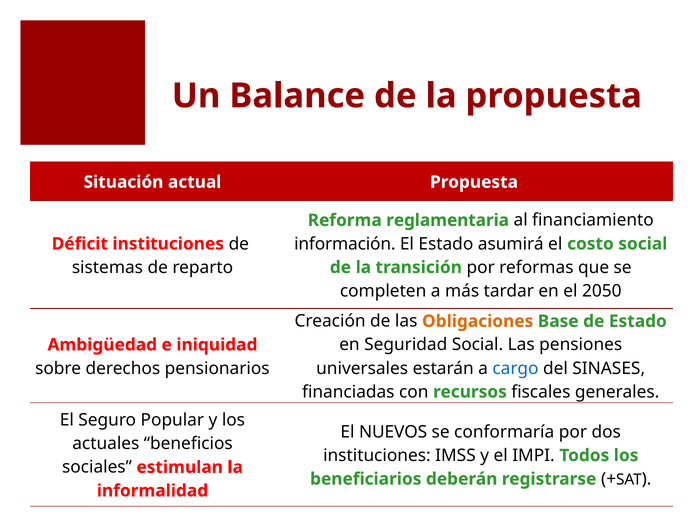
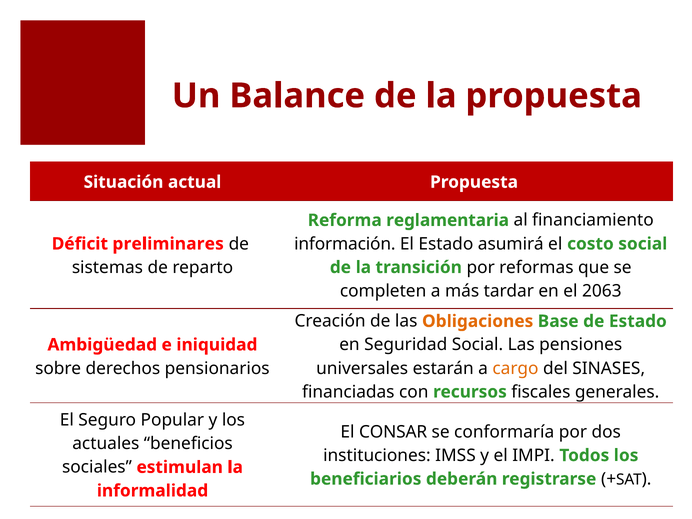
Déficit instituciones: instituciones -> preliminares
2050: 2050 -> 2063
cargo colour: blue -> orange
NUEVOS: NUEVOS -> CONSAR
